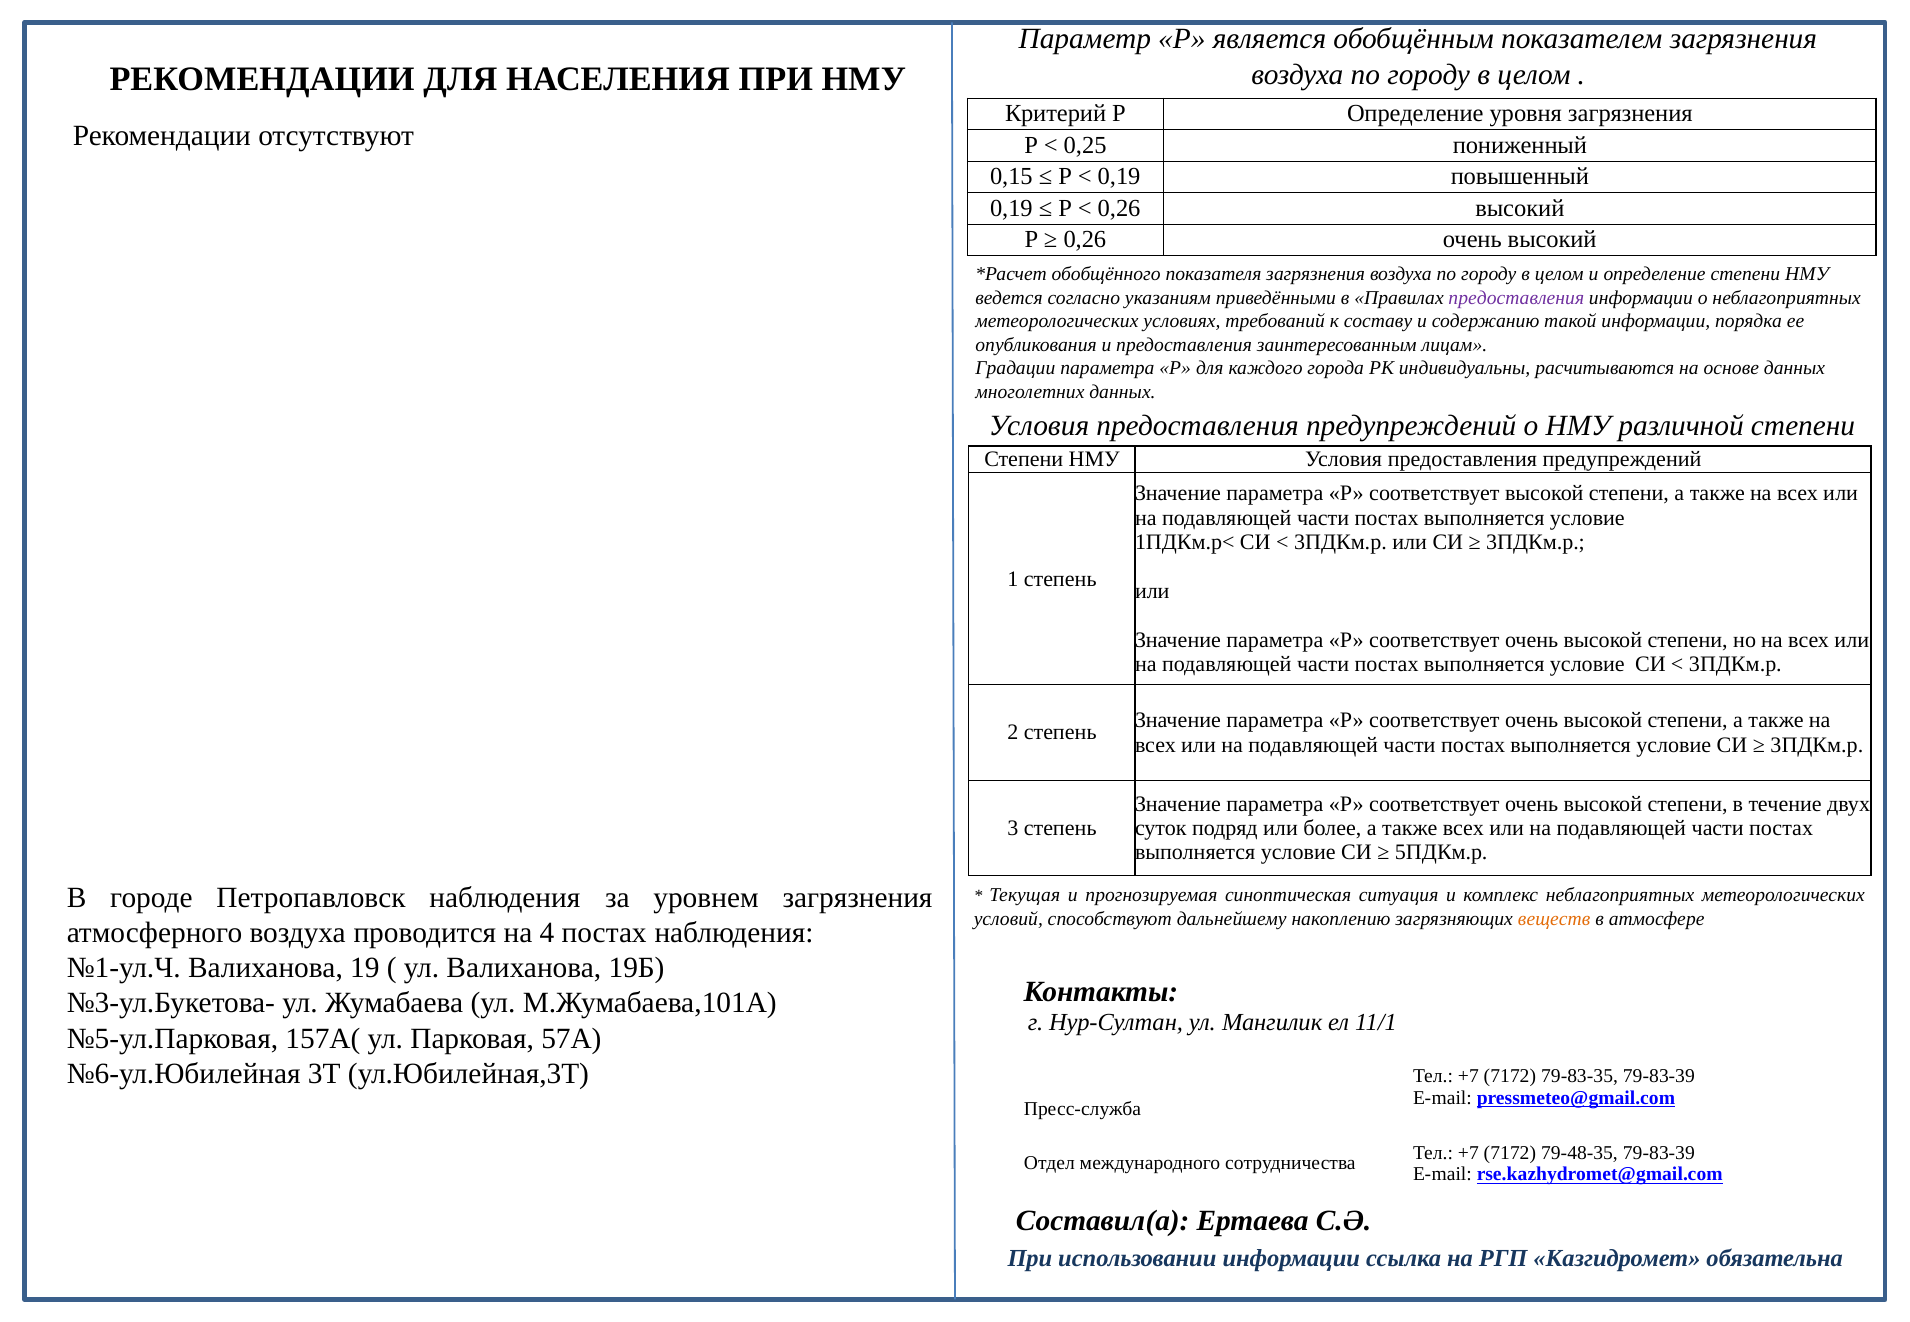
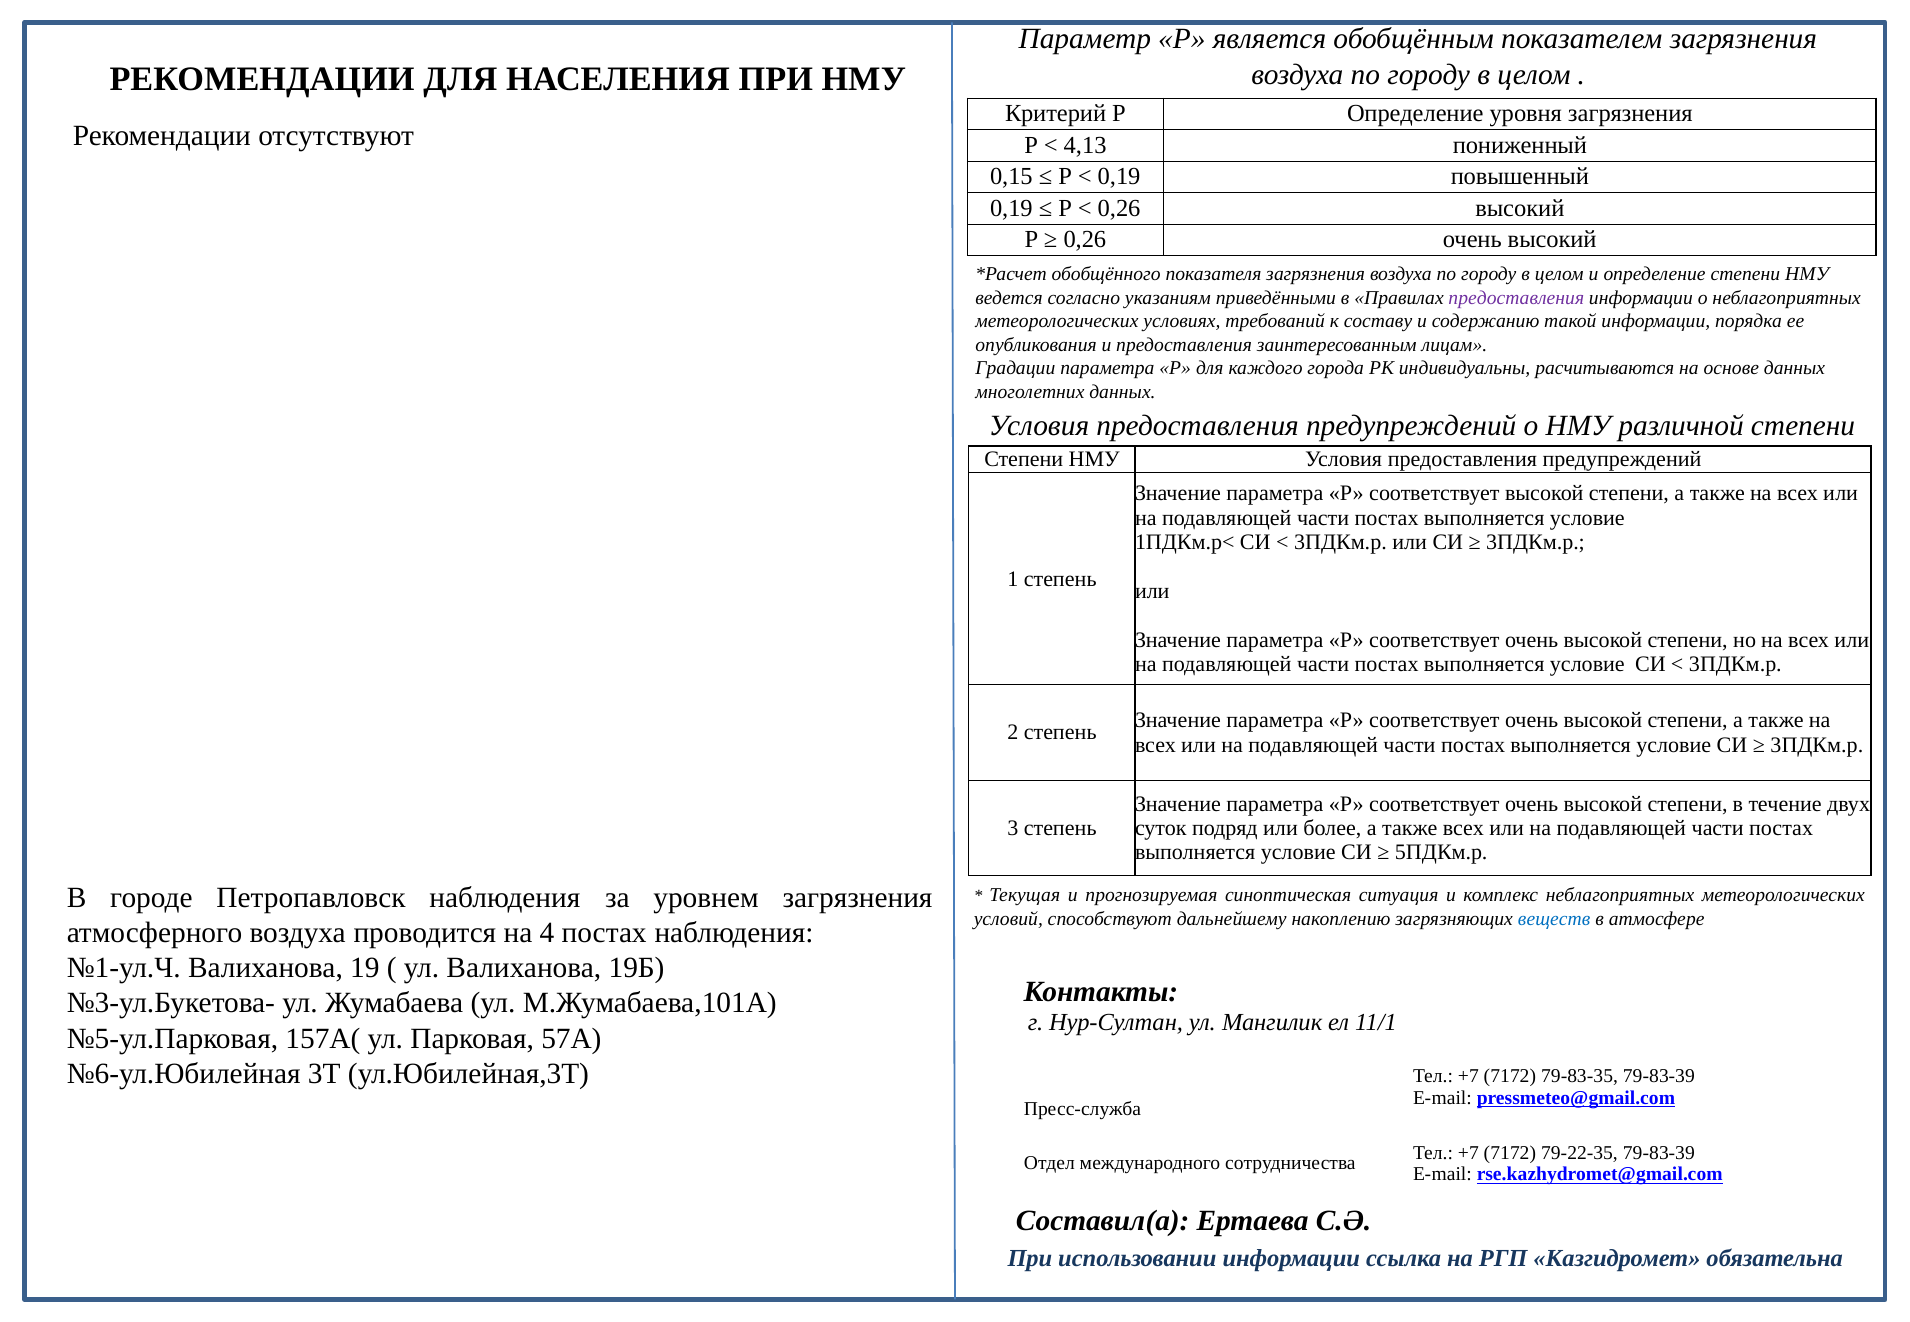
0,25: 0,25 -> 4,13
веществ colour: orange -> blue
79-48-35: 79-48-35 -> 79-22-35
